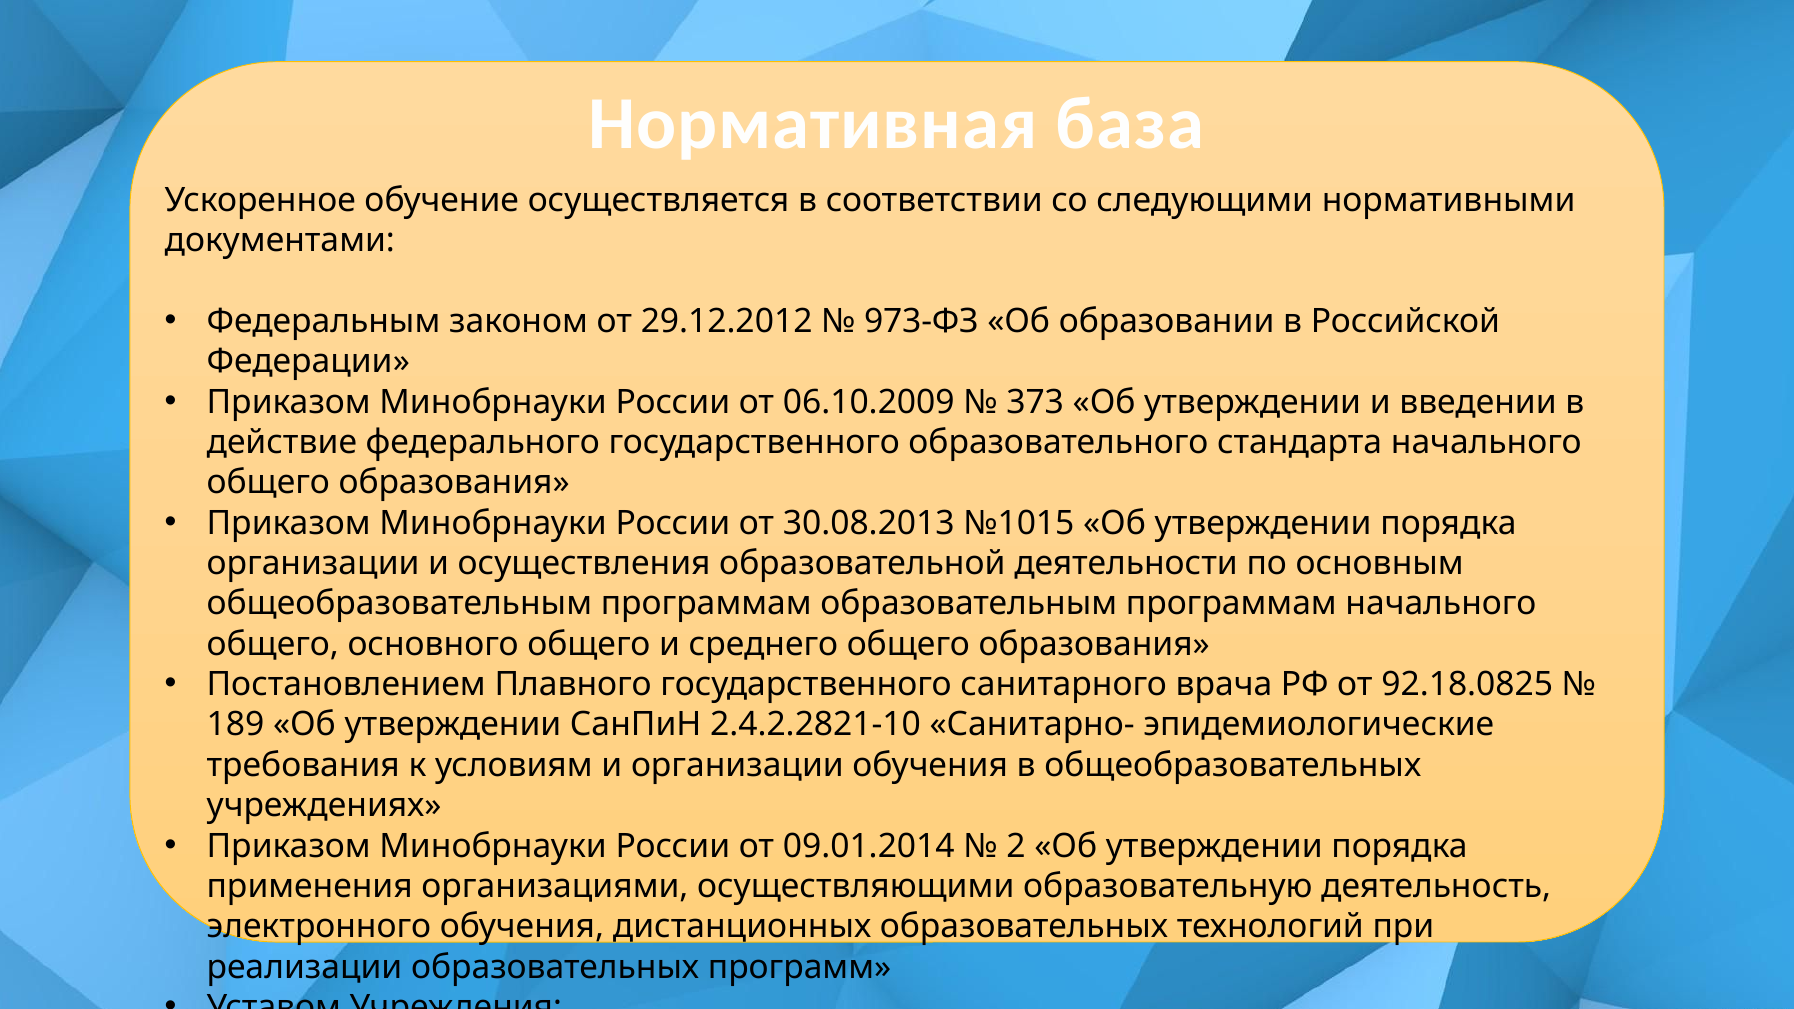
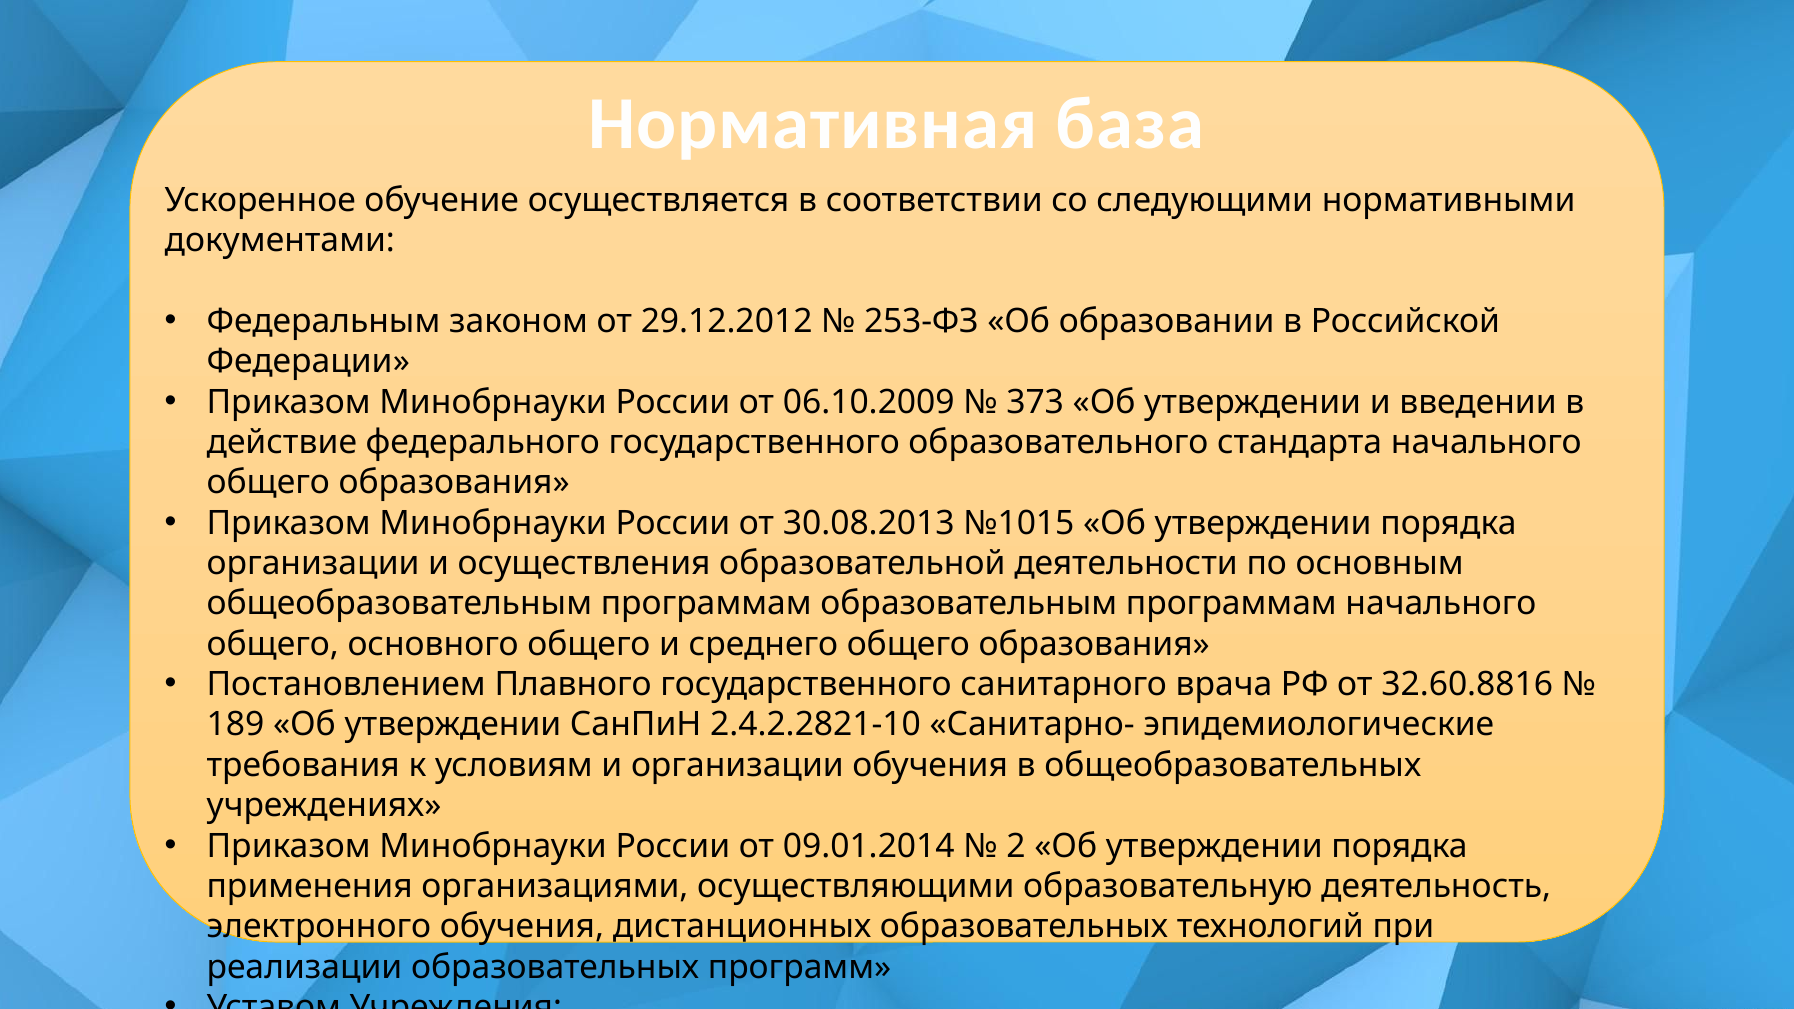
973-ФЗ: 973-ФЗ -> 253-ФЗ
92.18.0825: 92.18.0825 -> 32.60.8816
